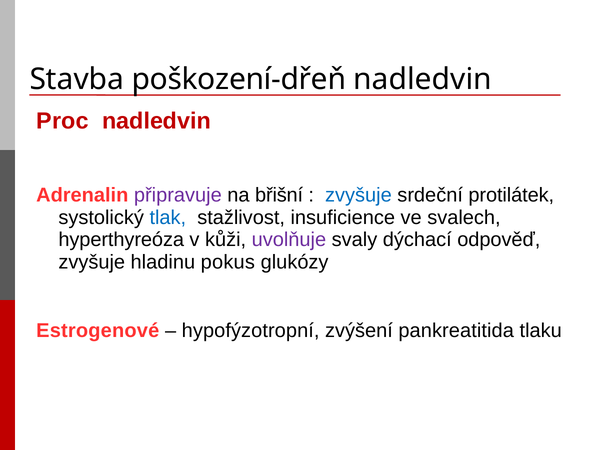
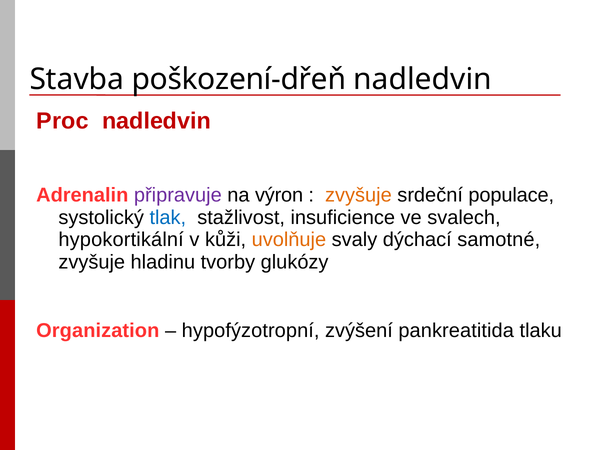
břišní: břišní -> výron
zvyšuje at (358, 195) colour: blue -> orange
protilátek: protilátek -> populace
hyperthyreóza: hyperthyreóza -> hypokortikální
uvolňuje colour: purple -> orange
odpověď: odpověď -> samotné
pokus: pokus -> tvorby
Estrogenové: Estrogenové -> Organization
